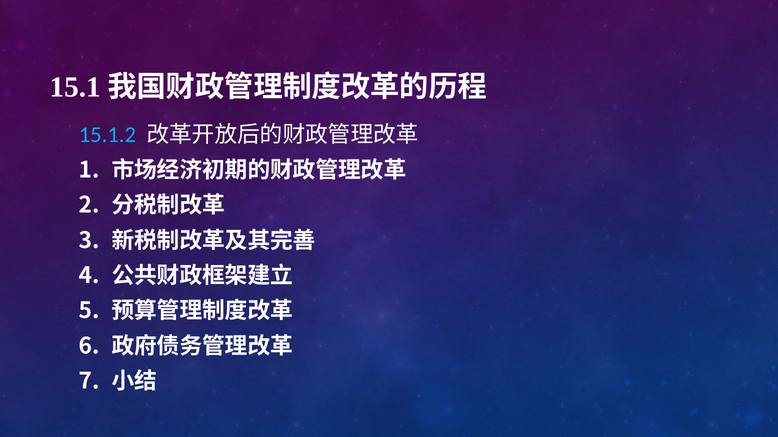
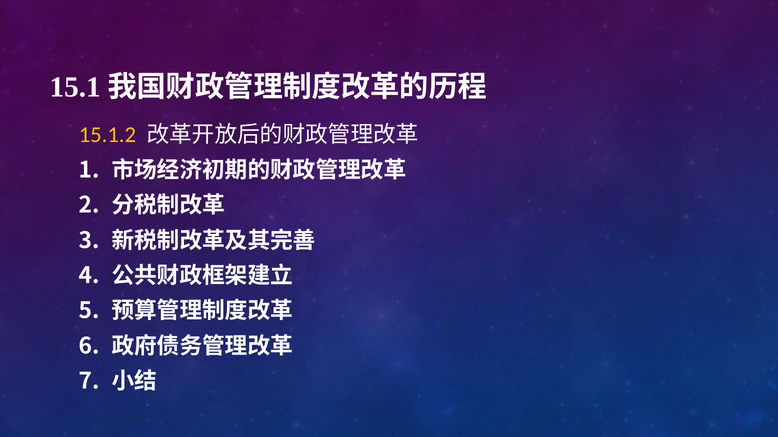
15.1.2 colour: light blue -> yellow
